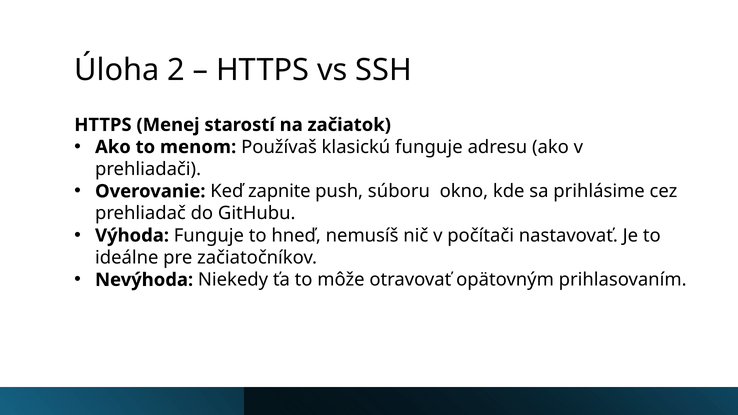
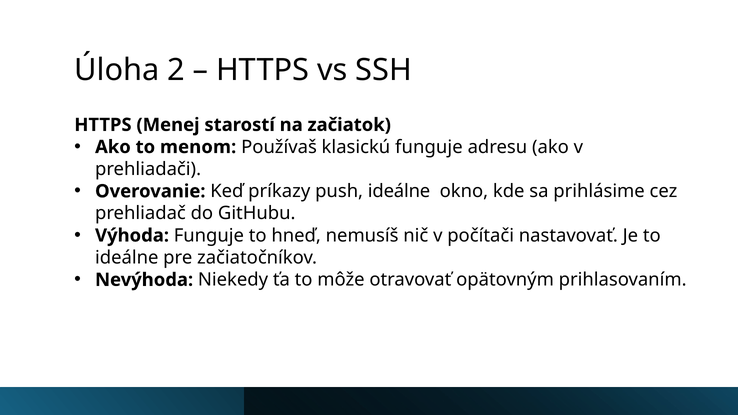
zapnite: zapnite -> príkazy
push súboru: súboru -> ideálne
